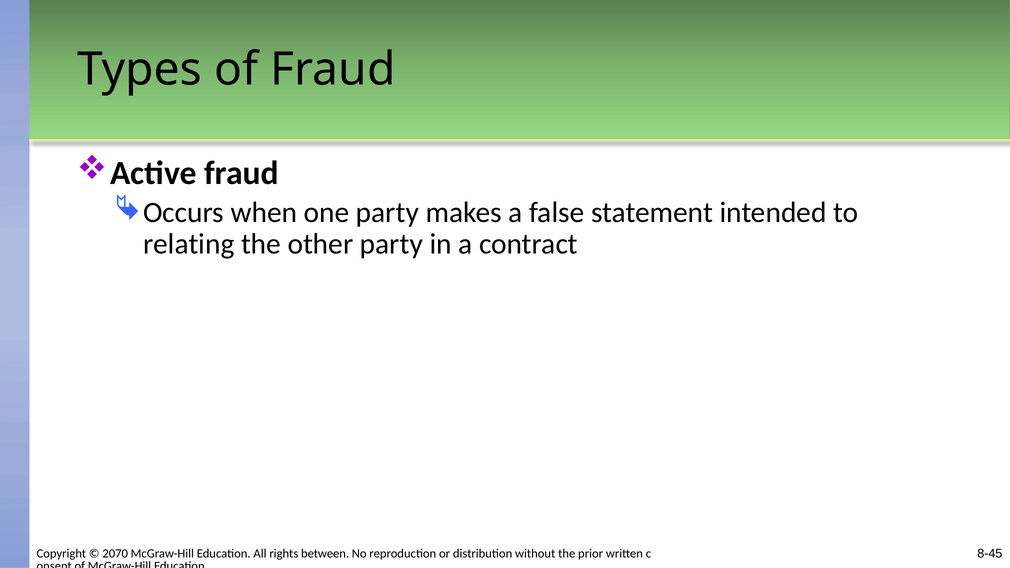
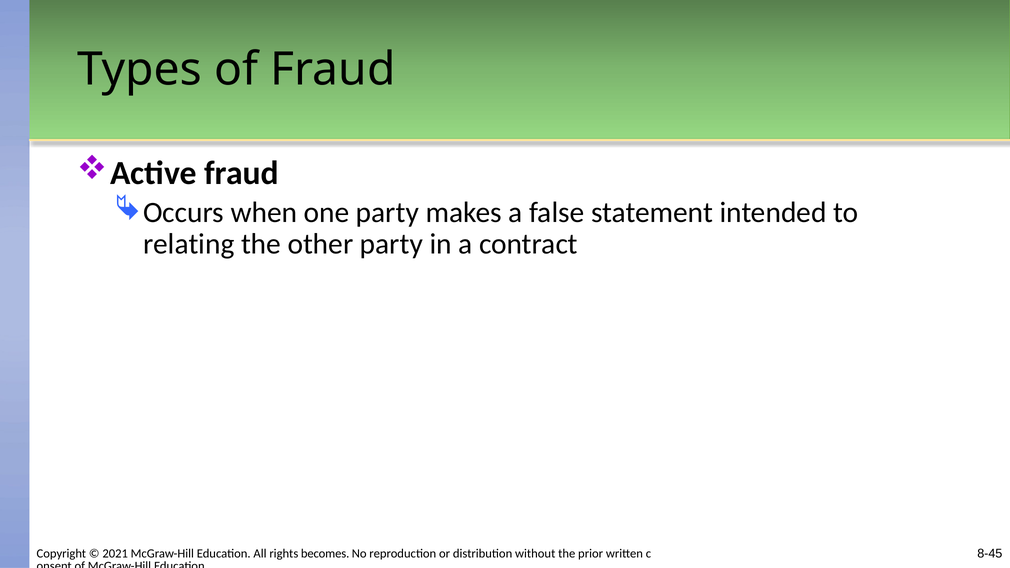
2070: 2070 -> 2021
between: between -> becomes
